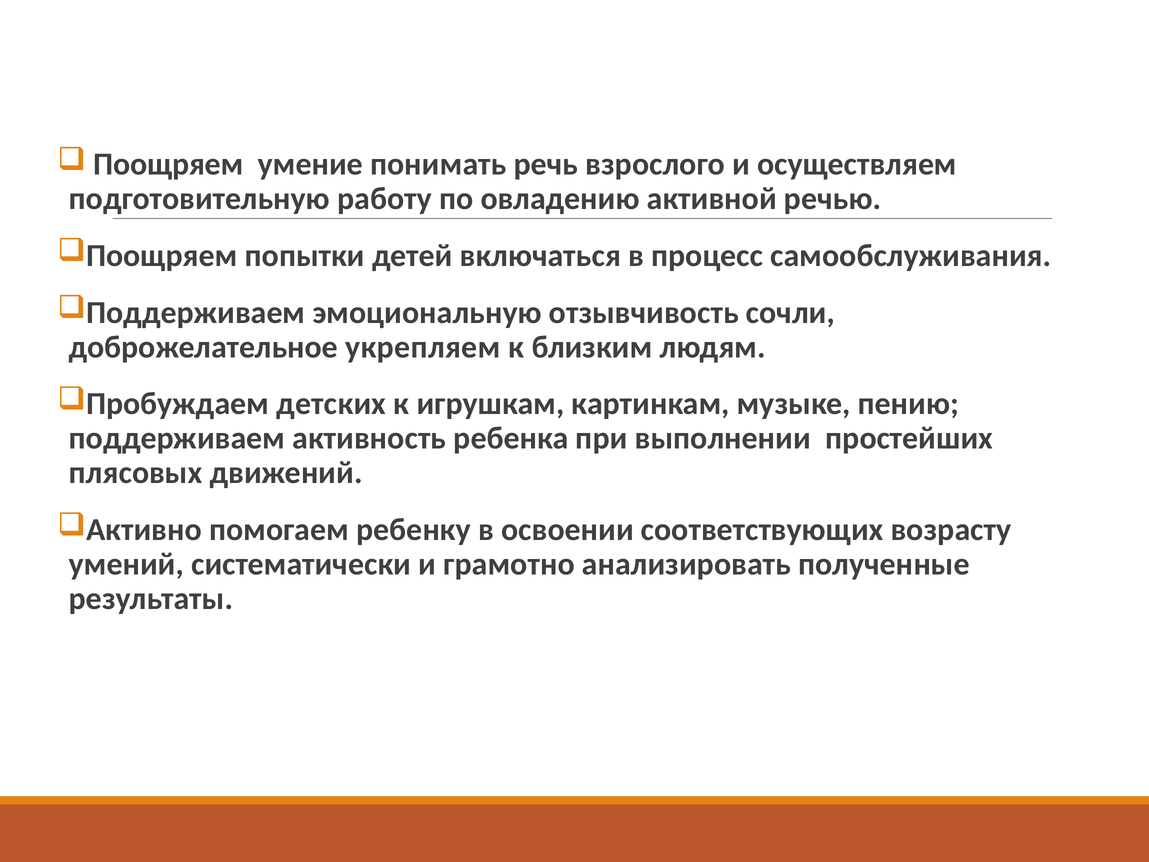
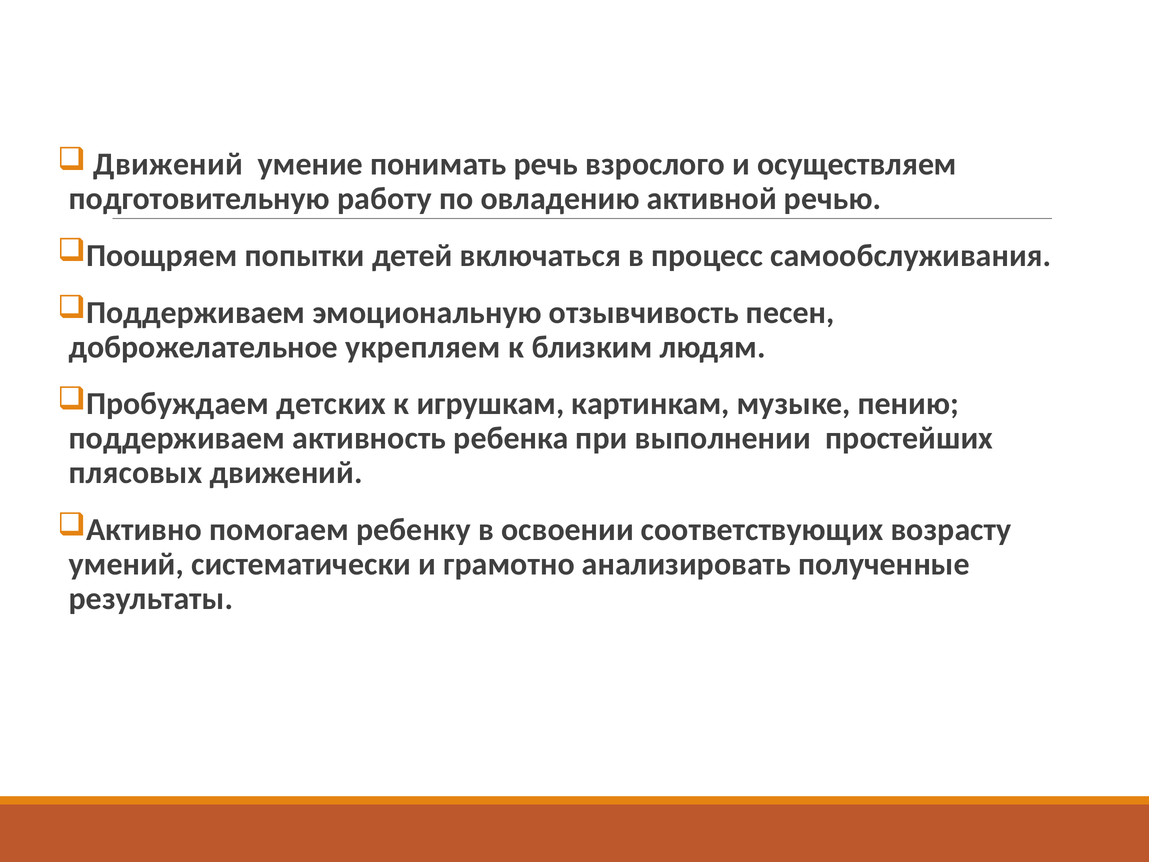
Поощряем at (168, 164): Поощряем -> Движений
сочли: сочли -> песен
